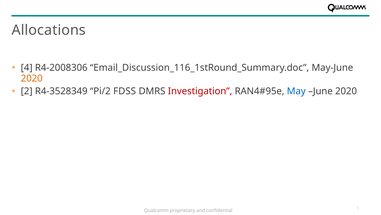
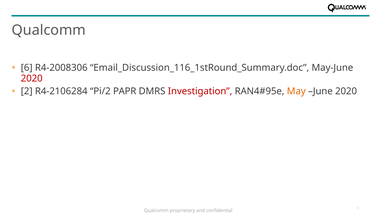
Allocations at (49, 30): Allocations -> Qualcomm
4: 4 -> 6
2020 at (32, 78) colour: orange -> red
R4-3528349: R4-3528349 -> R4-2106284
FDSS: FDSS -> PAPR
May colour: blue -> orange
